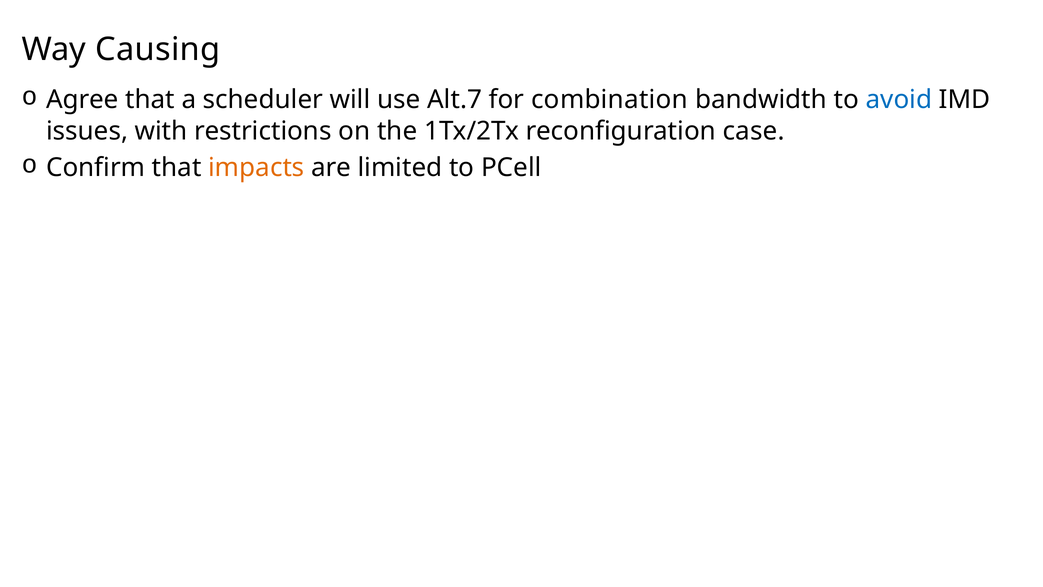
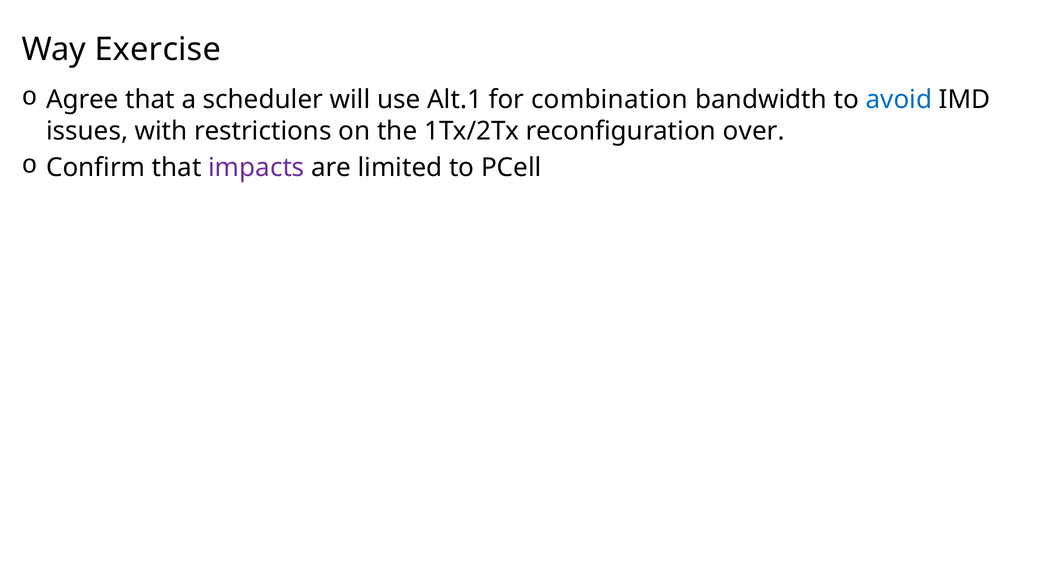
Causing: Causing -> Exercise
Alt.7: Alt.7 -> Alt.1
case: case -> over
impacts colour: orange -> purple
